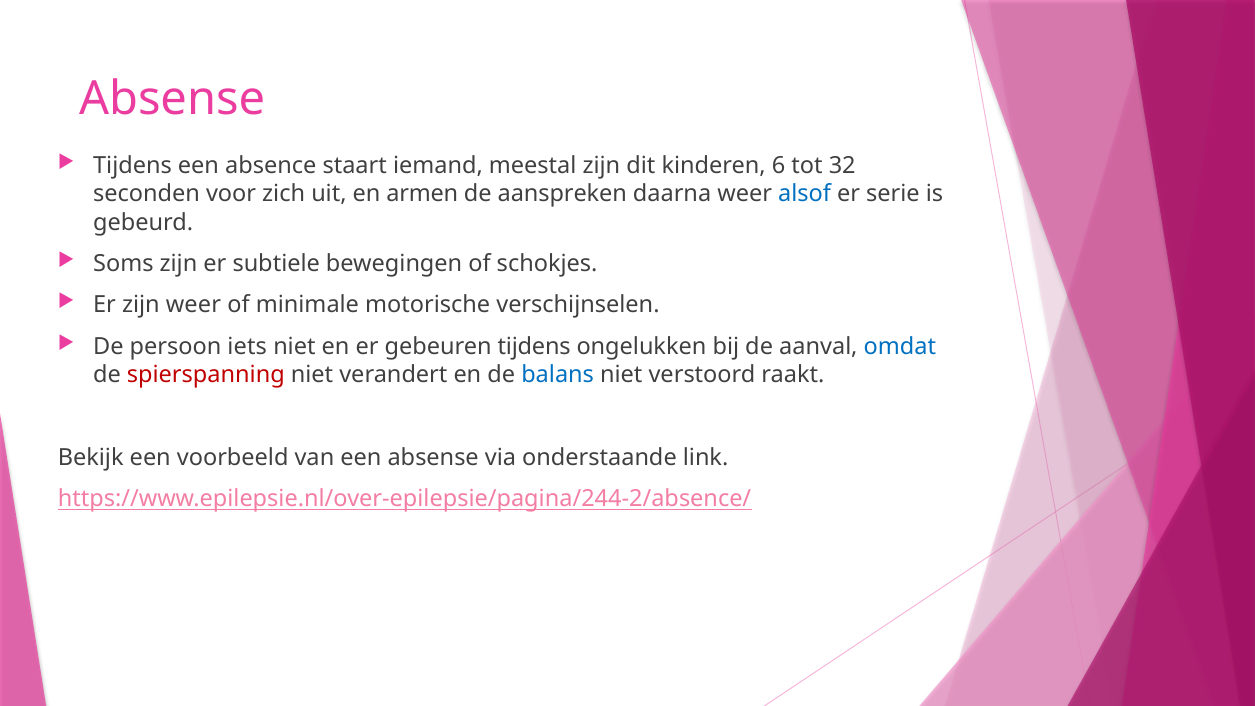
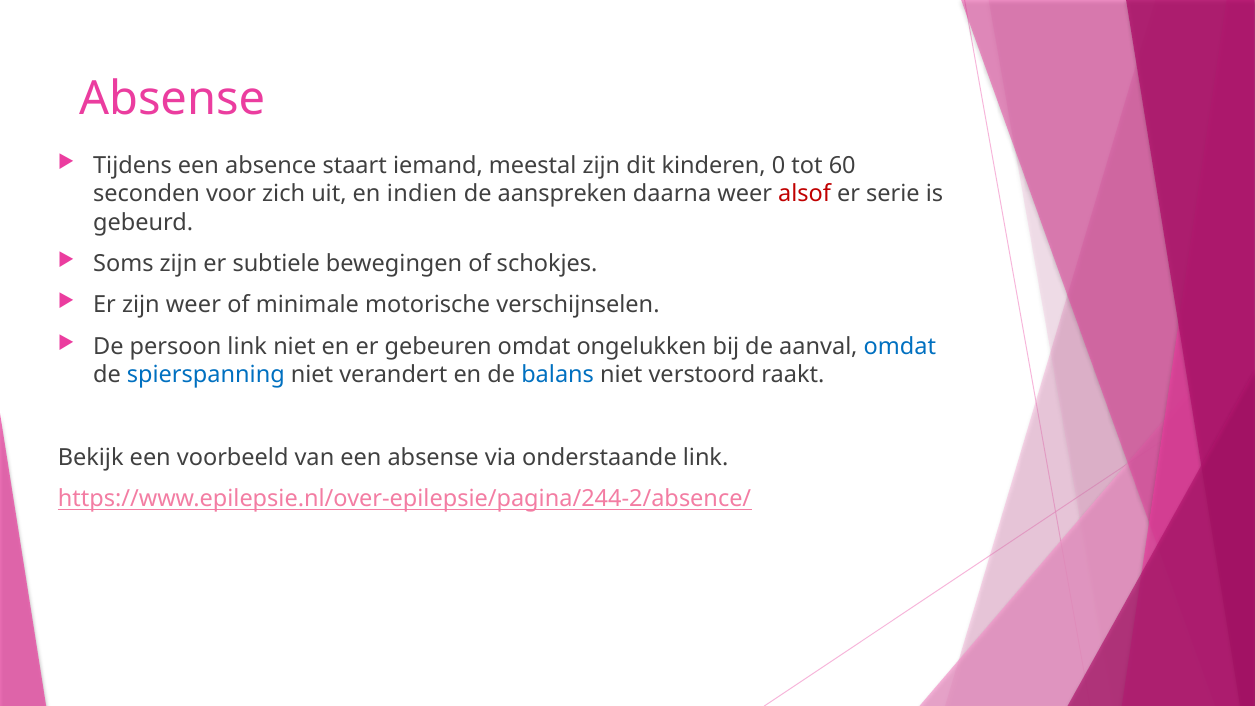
6: 6 -> 0
32: 32 -> 60
armen: armen -> indien
alsof colour: blue -> red
persoon iets: iets -> link
gebeuren tijdens: tijdens -> omdat
spierspanning colour: red -> blue
